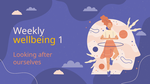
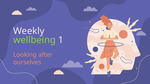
wellbeing colour: yellow -> light green
